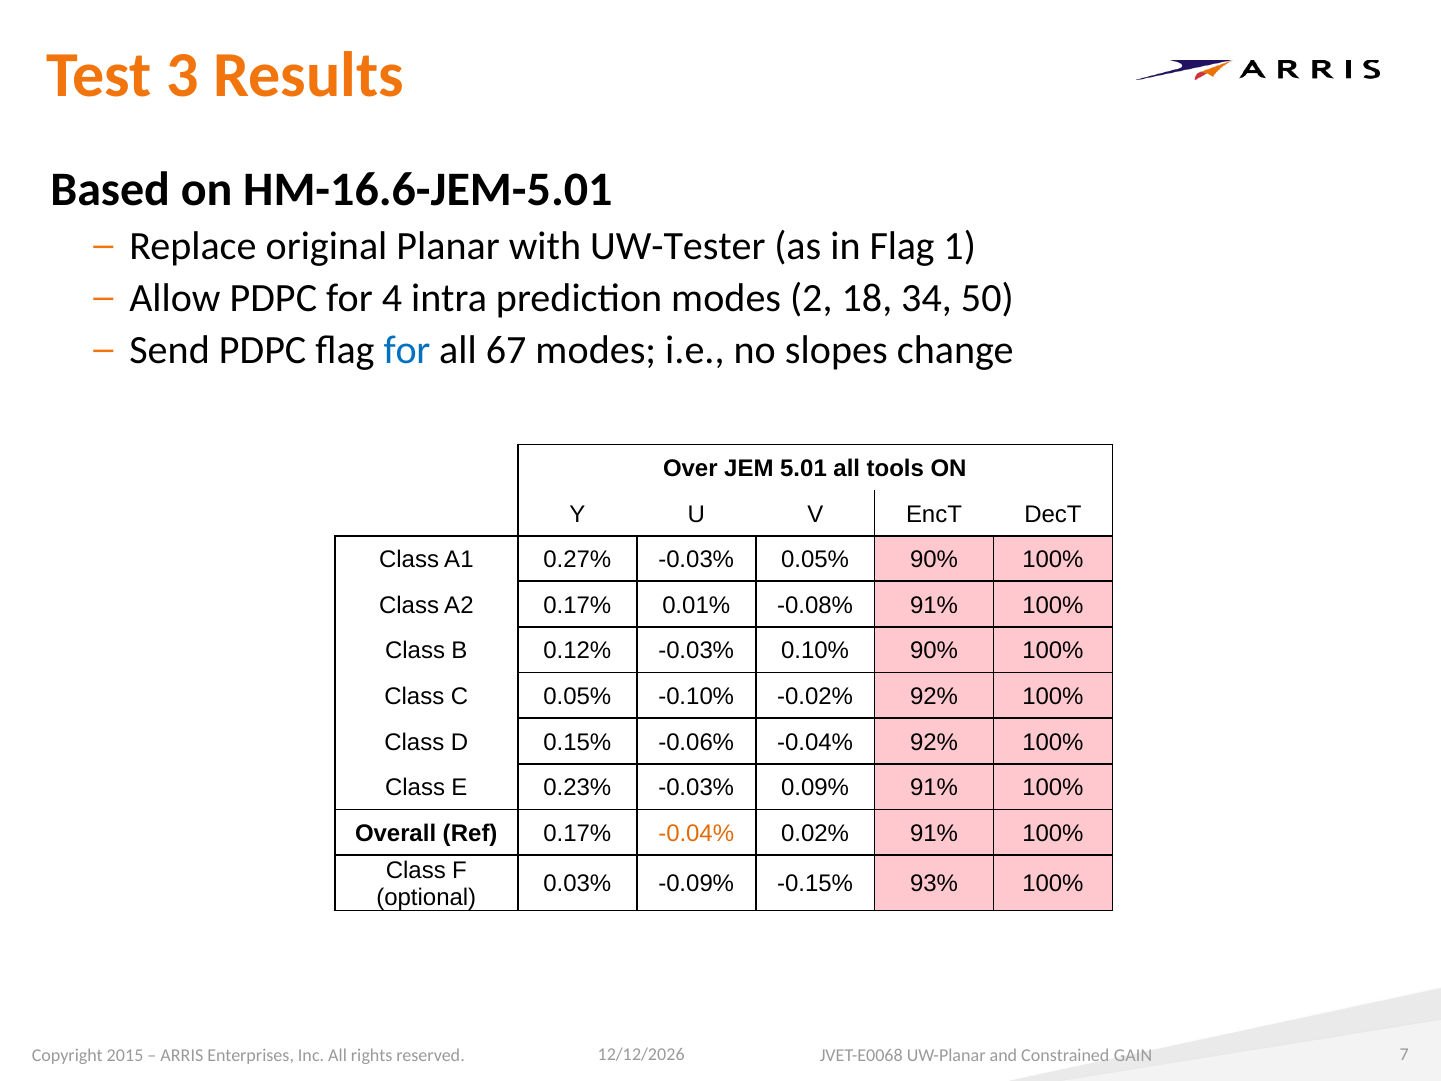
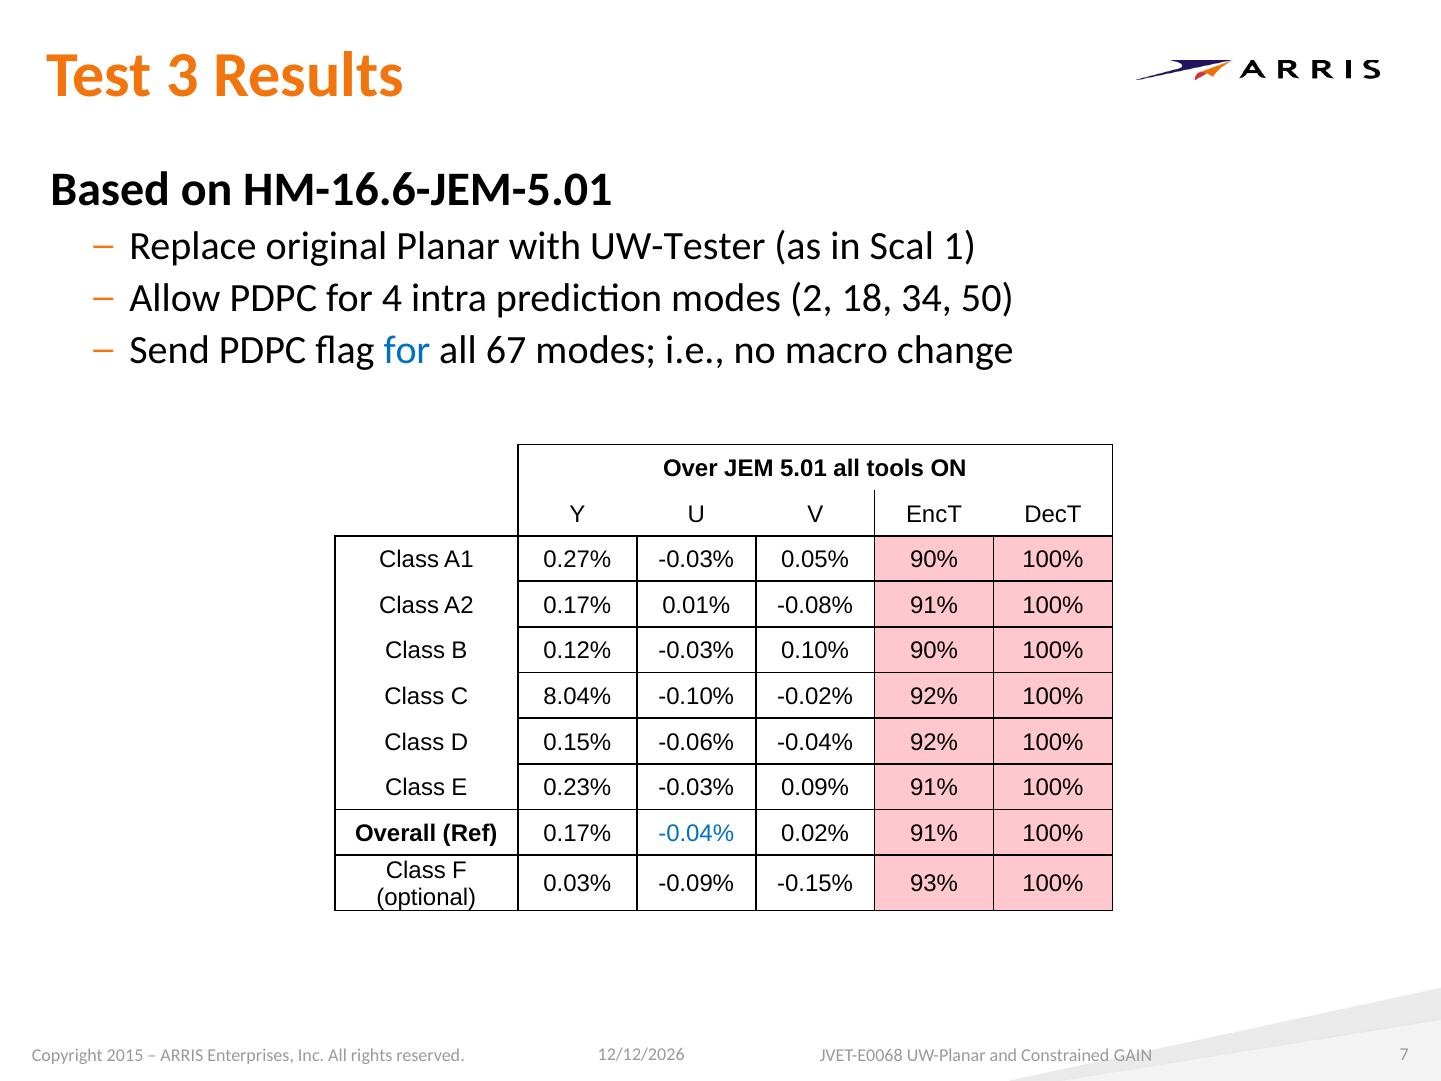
in Flag: Flag -> Scal
slopes: slopes -> macro
C 0.05%: 0.05% -> 8.04%
-0.04% at (696, 833) colour: orange -> blue
